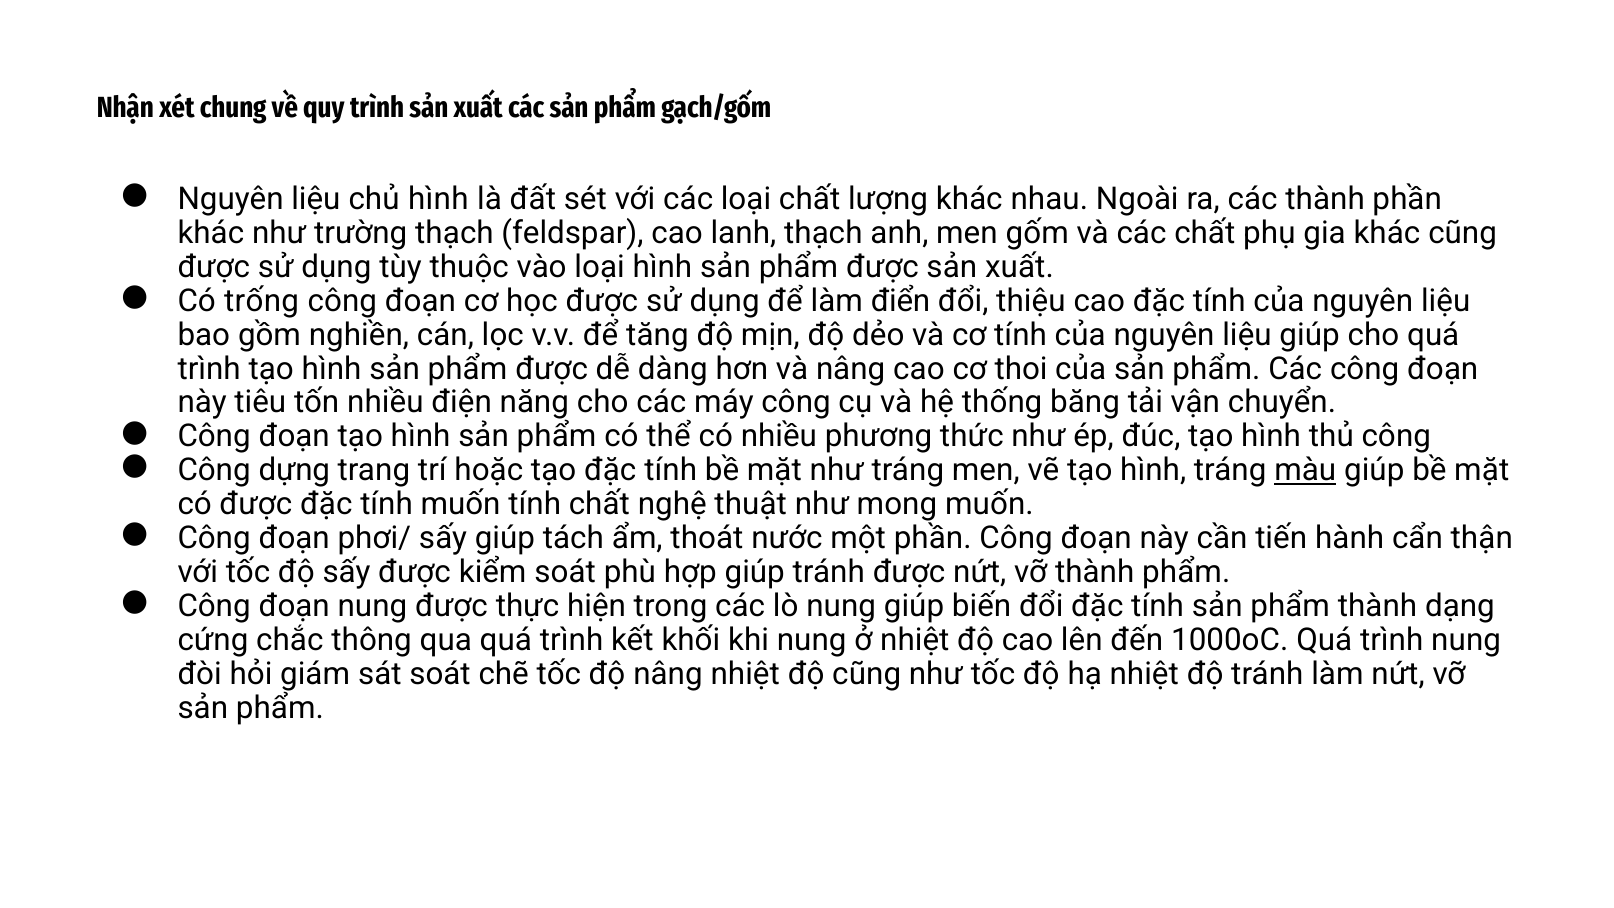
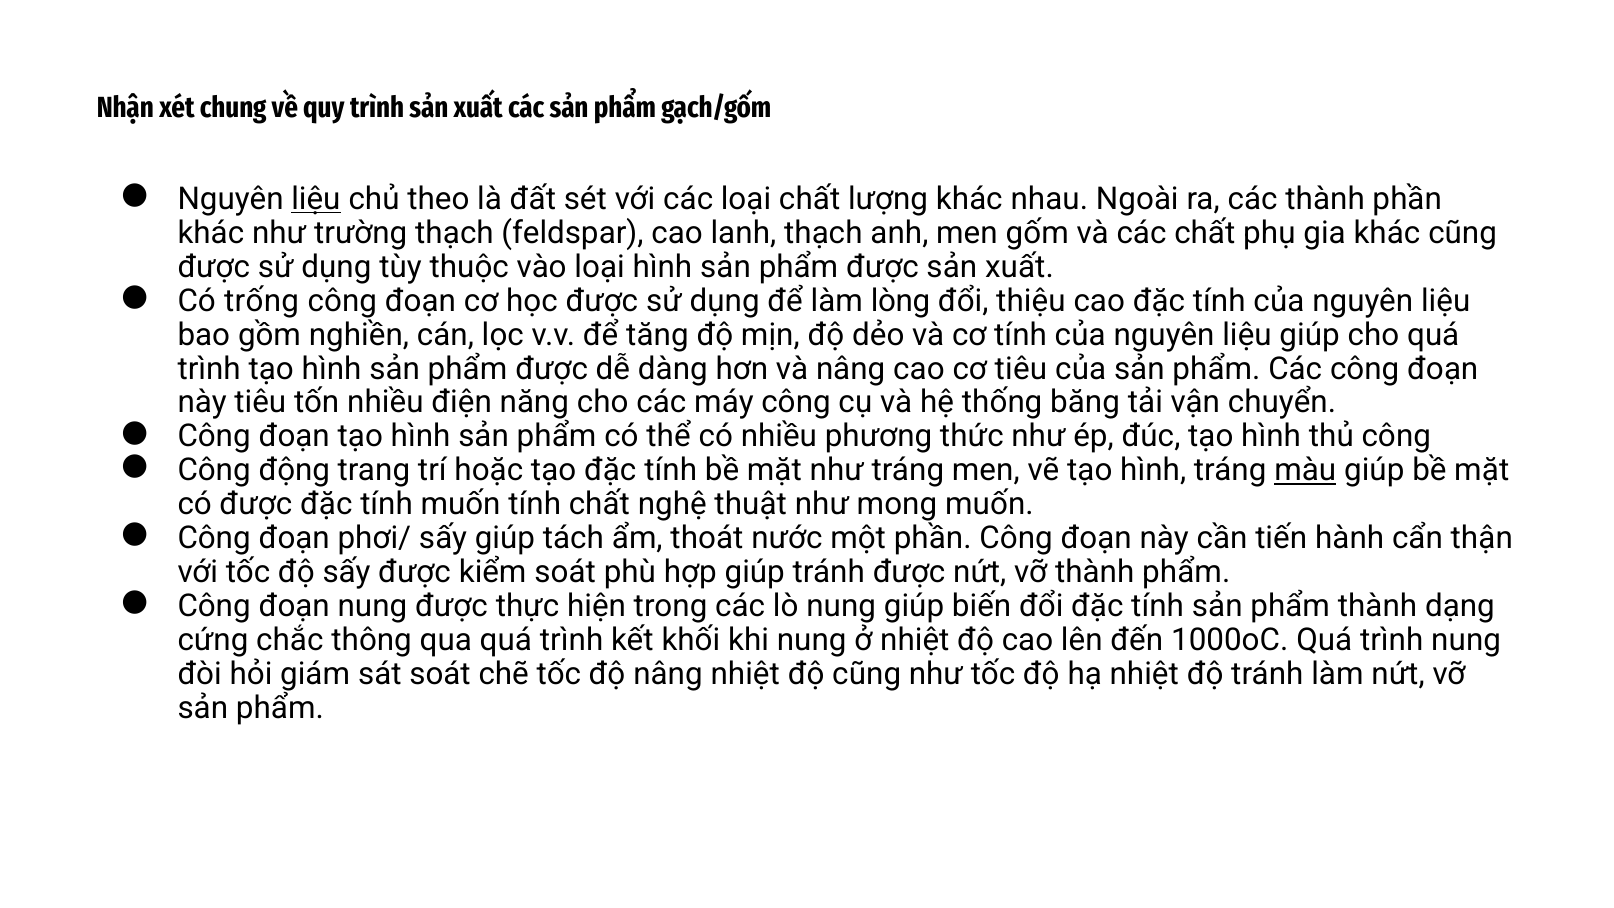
liệu at (316, 199) underline: none -> present
chủ hình: hình -> theo
điển: điển -> lòng
cơ thoi: thoi -> tiêu
dựng: dựng -> động
